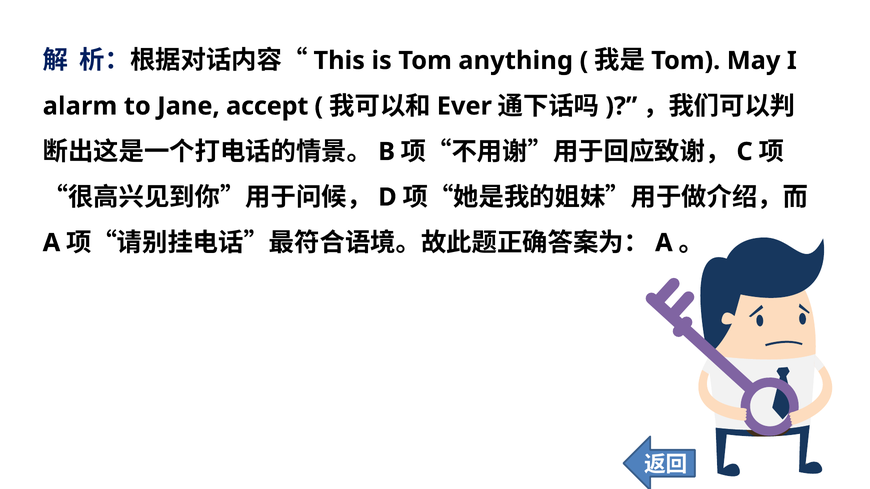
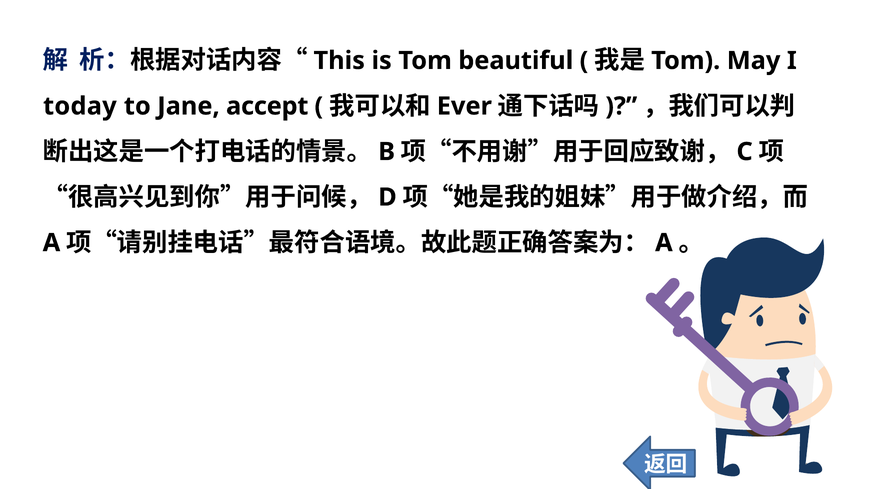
anything: anything -> beautiful
alarm: alarm -> today
